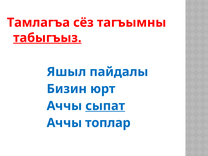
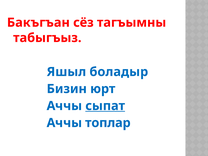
Тамлагъа: Тамлагъа -> Бакъгъан
табыгъыз underline: present -> none
пайдалы: пайдалы -> боладыр
